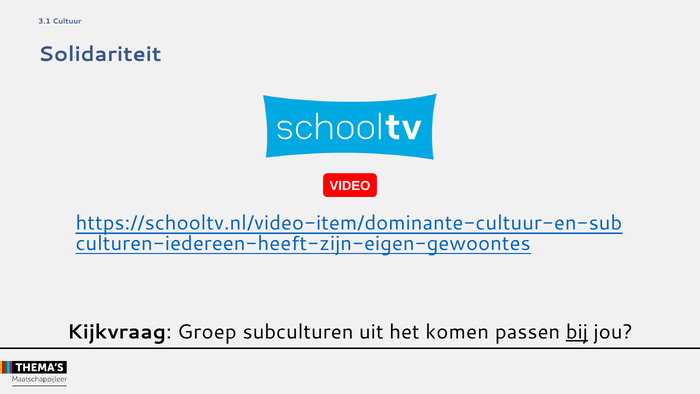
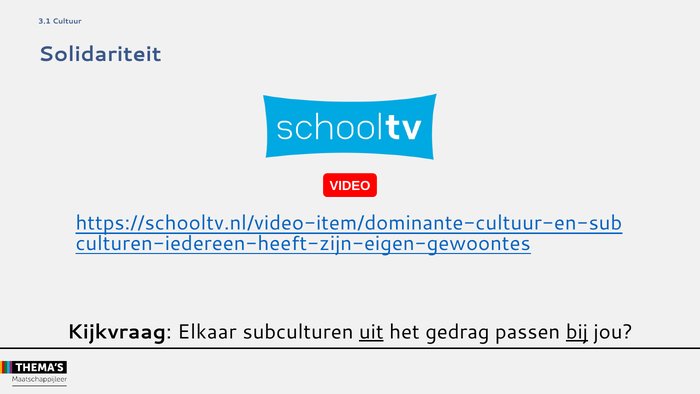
Groep: Groep -> Elkaar
uit underline: none -> present
komen: komen -> gedrag
